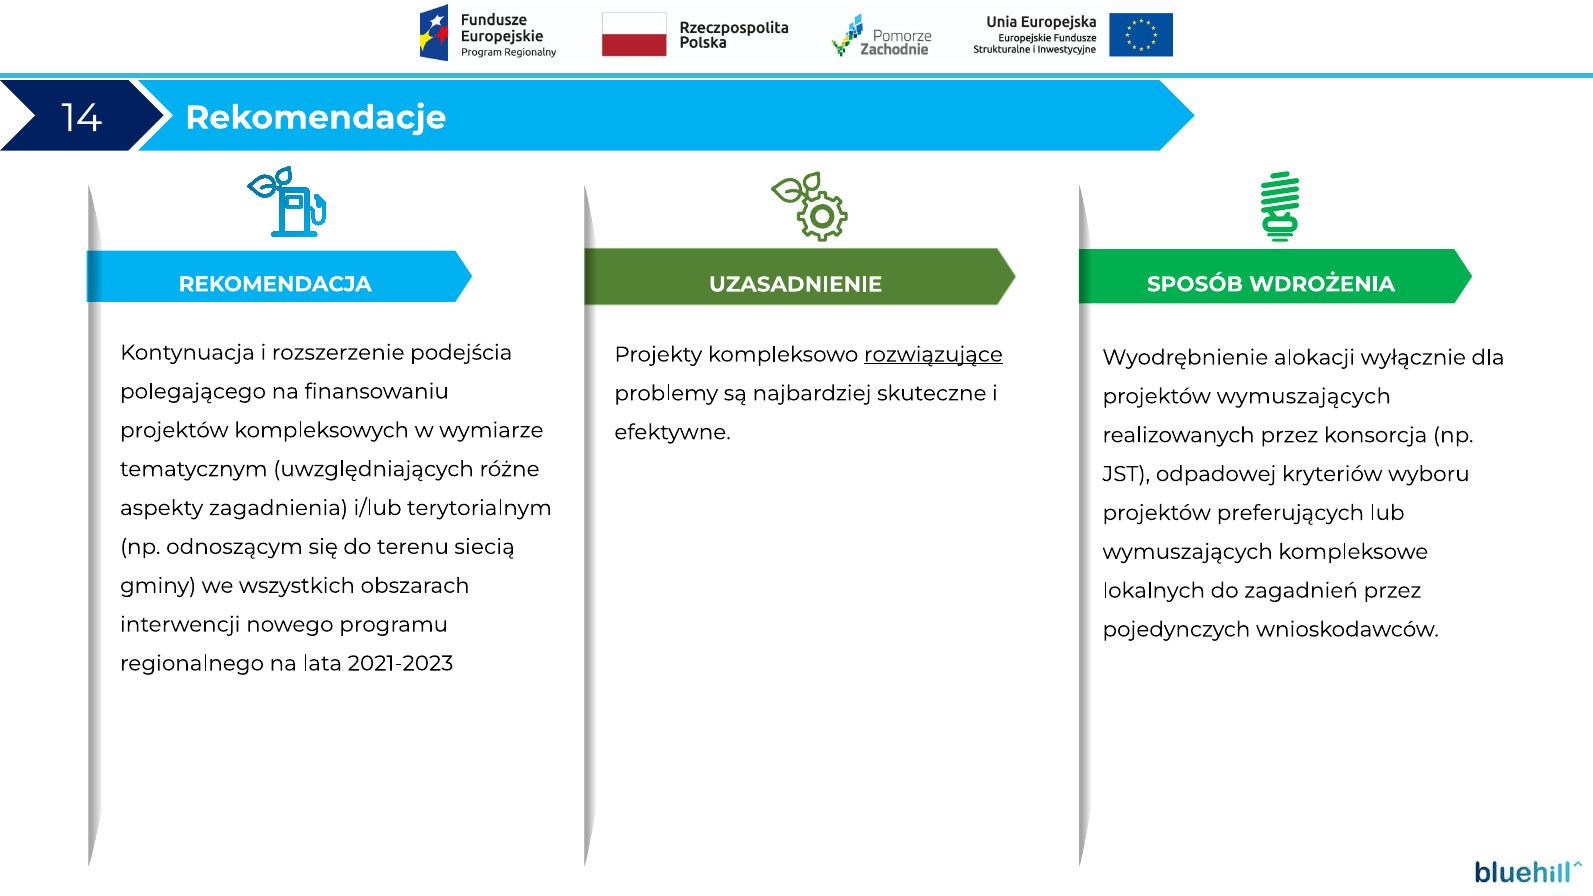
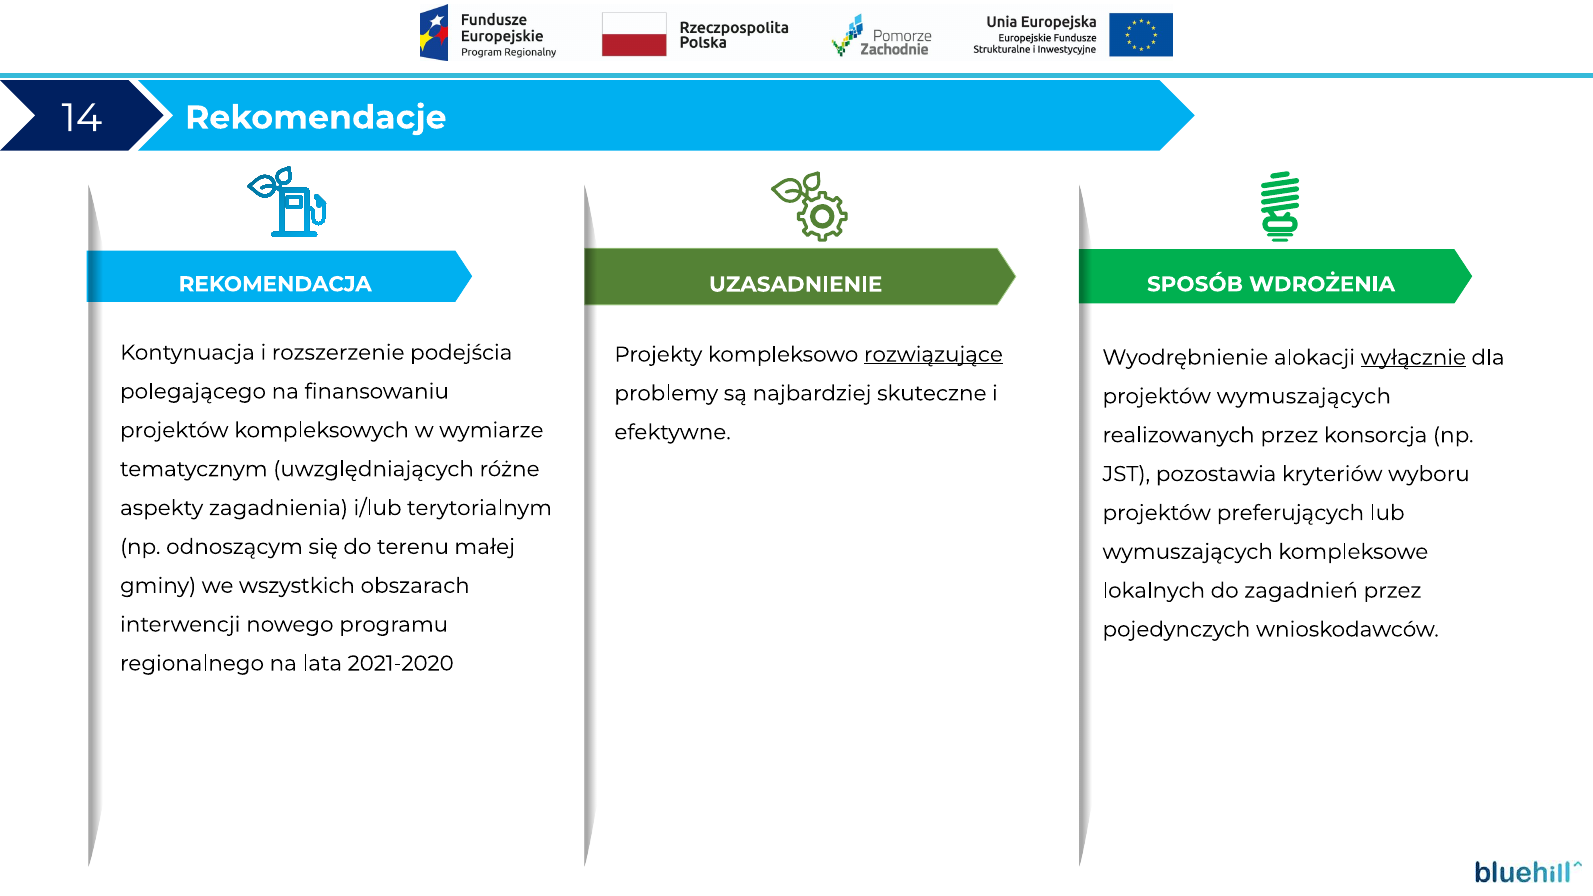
wyłącznie underline: none -> present
odpadowej: odpadowej -> pozostawia
siecią: siecią -> małej
2021-2023: 2021-2023 -> 2021-2020
